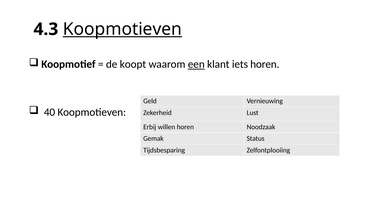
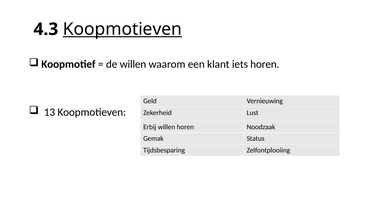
de koopt: koopt -> willen
een underline: present -> none
40: 40 -> 13
